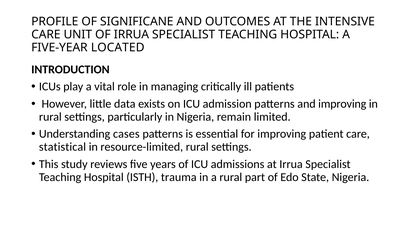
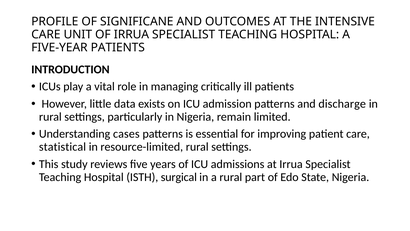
FIVE-YEAR LOCATED: LOCATED -> PATIENTS
and improving: improving -> discharge
trauma: trauma -> surgical
